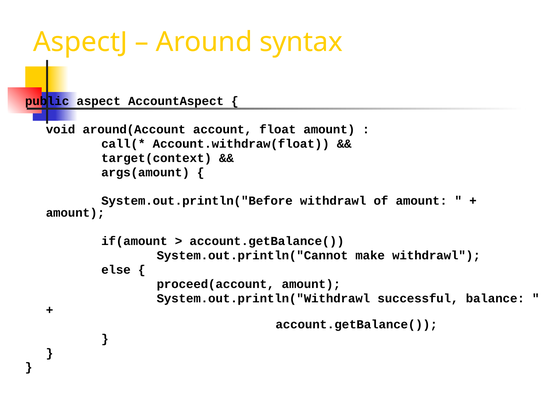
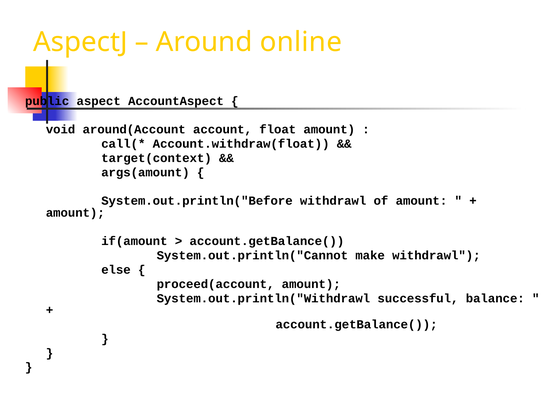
syntax: syntax -> online
